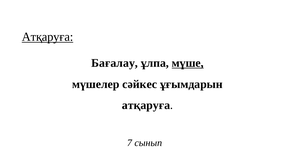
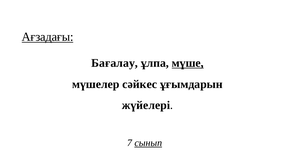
Атқаруға at (48, 37): Атқаруға -> Ағзадағы
атқаруға at (146, 105): атқаруға -> жүйелері
сынып underline: none -> present
